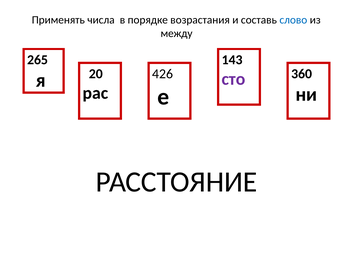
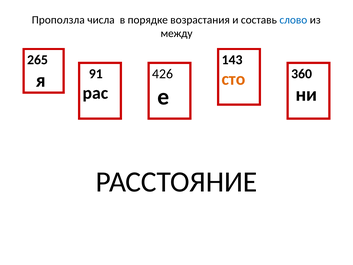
Применять: Применять -> Проползла
сто colour: purple -> orange
20: 20 -> 91
